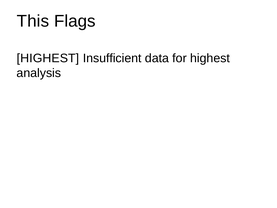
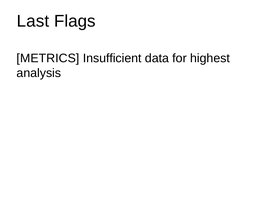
This: This -> Last
HIGHEST at (48, 58): HIGHEST -> METRICS
